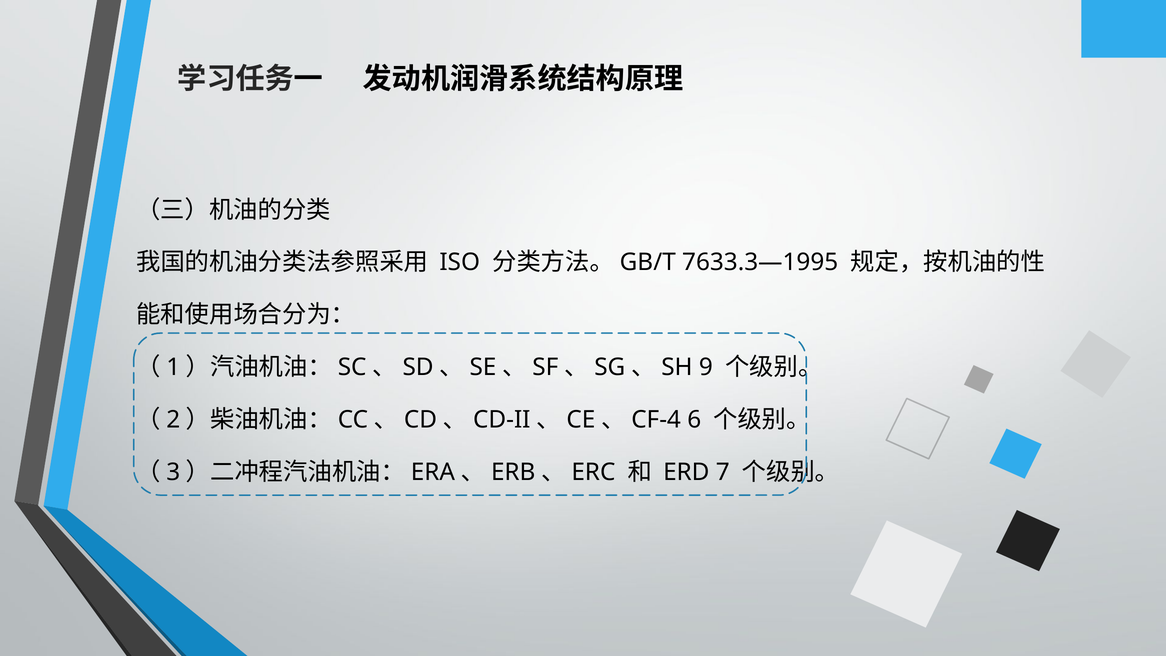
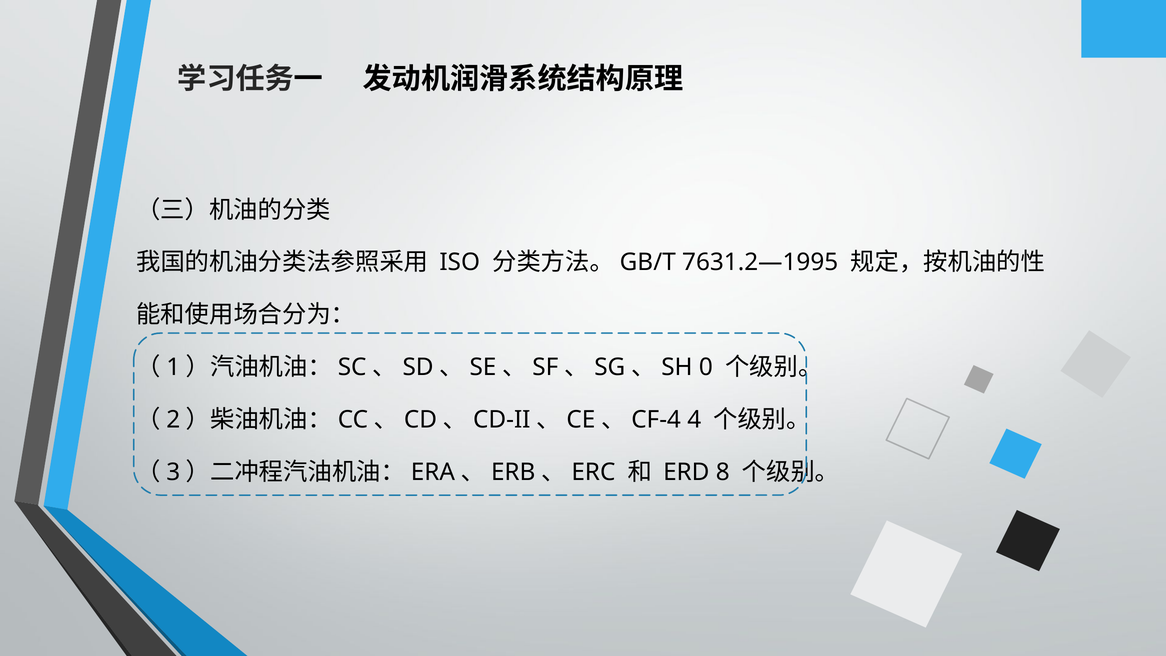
7633.3—1995: 7633.3—1995 -> 7631.2—1995
9: 9 -> 0
6: 6 -> 4
7: 7 -> 8
